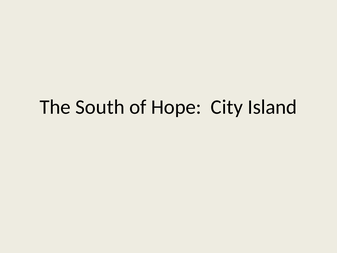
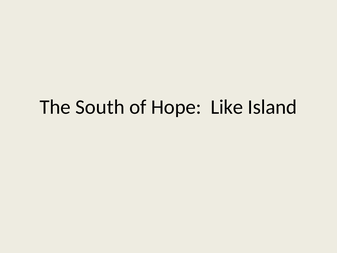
City: City -> Like
